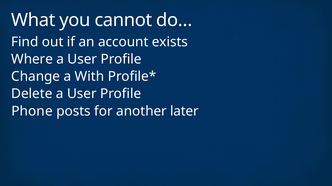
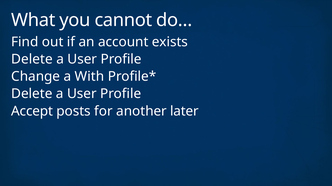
Where at (32, 59): Where -> Delete
Phone: Phone -> Accept
